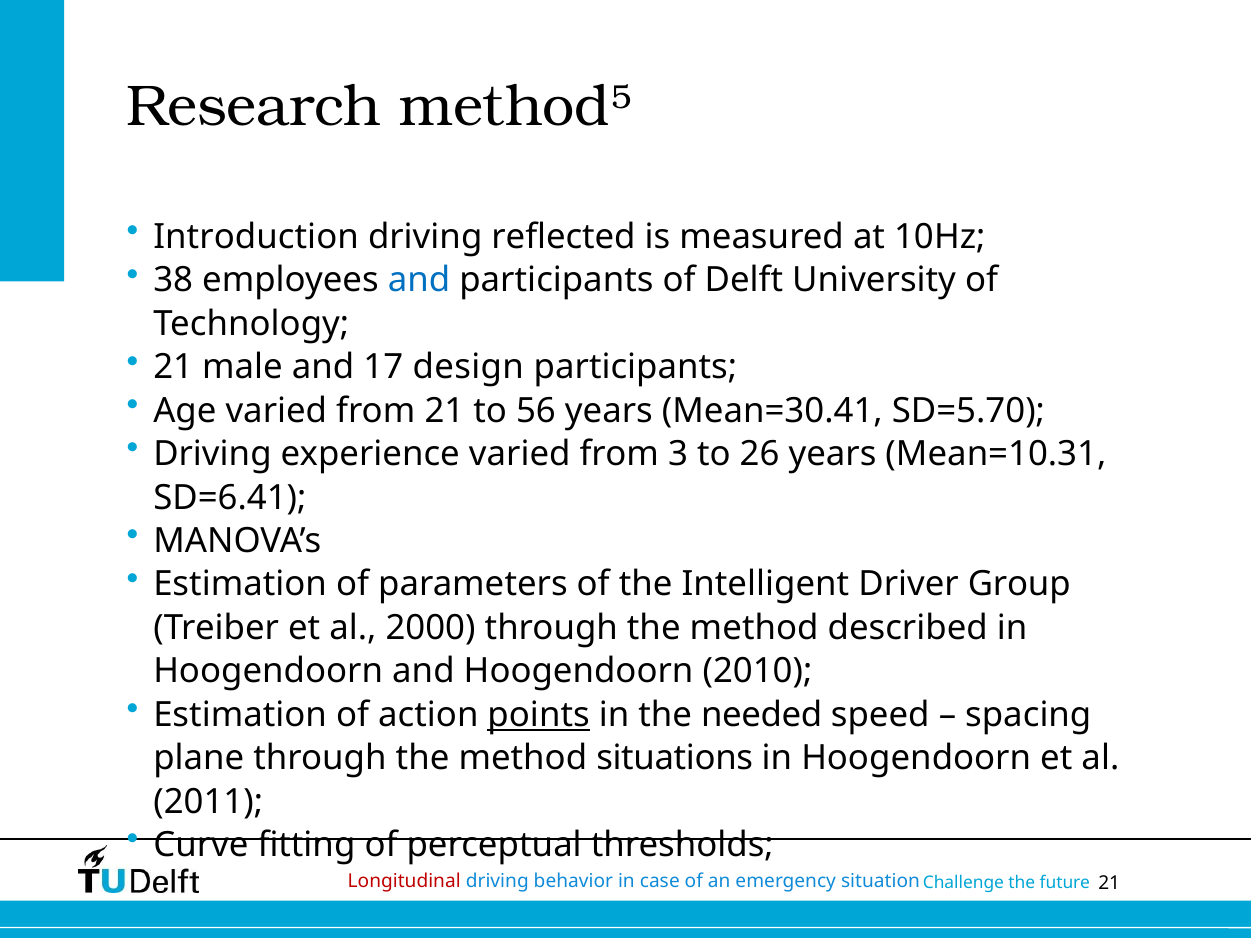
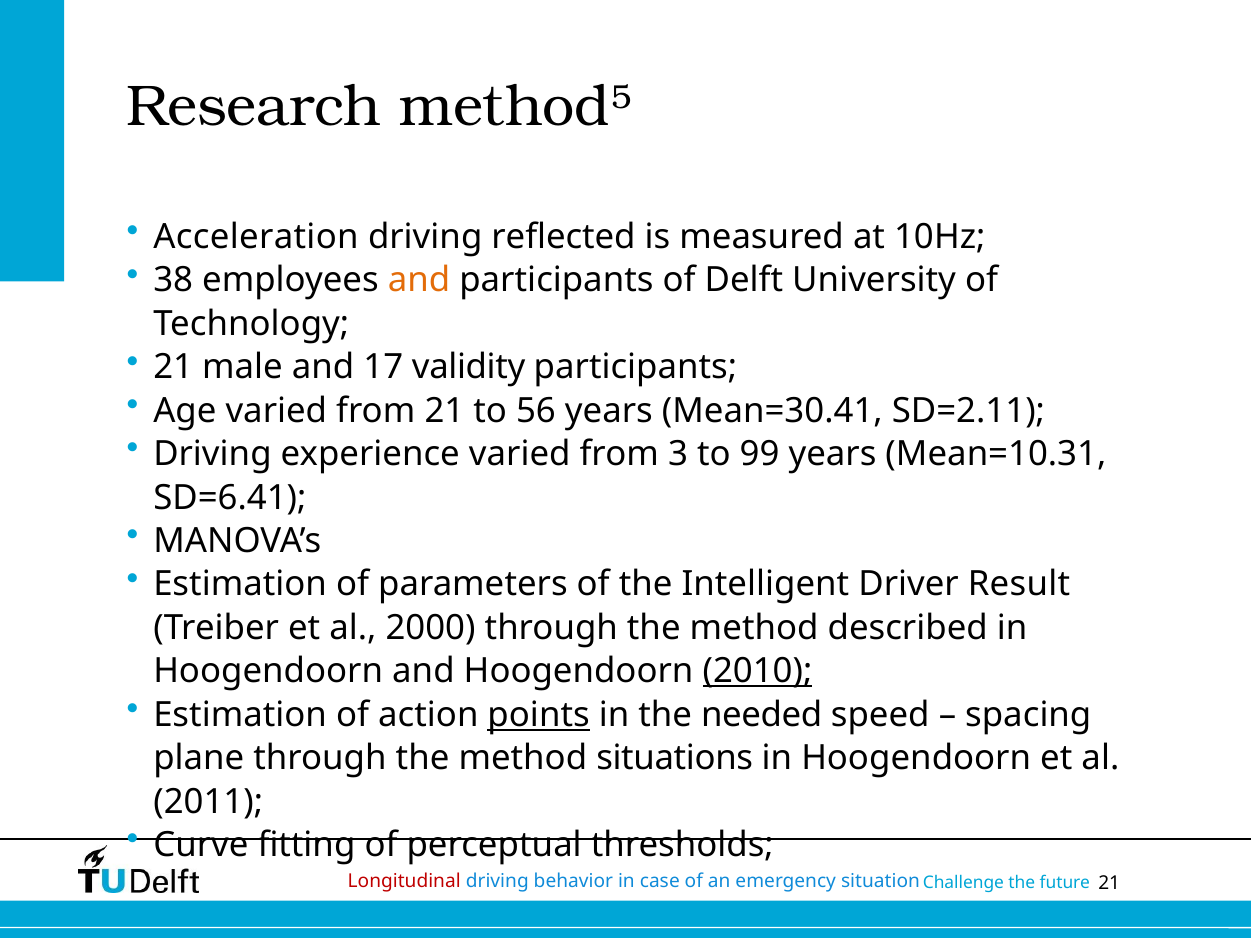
Introduction: Introduction -> Acceleration
and at (419, 280) colour: blue -> orange
design: design -> validity
SD=5.70: SD=5.70 -> SD=2.11
26: 26 -> 99
Group: Group -> Result
2010 underline: none -> present
